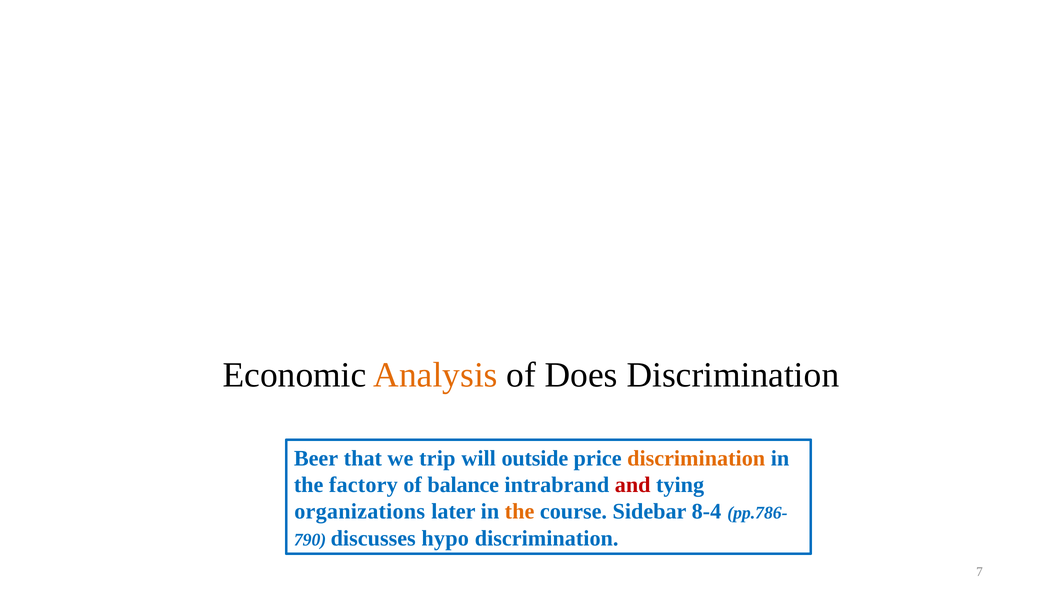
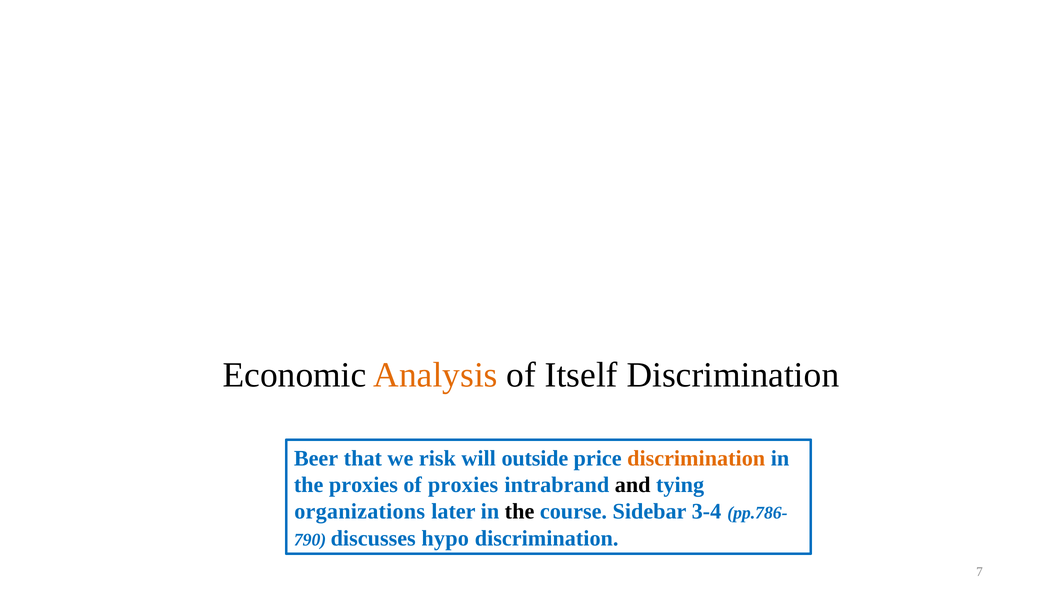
Does: Does -> Itself
trip: trip -> risk
the factory: factory -> proxies
of balance: balance -> proxies
and colour: red -> black
the at (520, 511) colour: orange -> black
8-4: 8-4 -> 3-4
